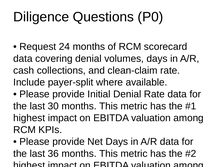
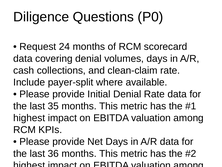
30: 30 -> 35
